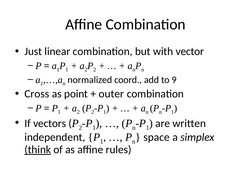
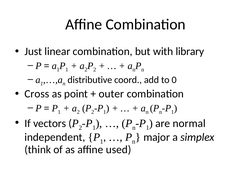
vector: vector -> library
normalized: normalized -> distributive
9: 9 -> 0
written: written -> normal
space: space -> major
think underline: present -> none
rules: rules -> used
